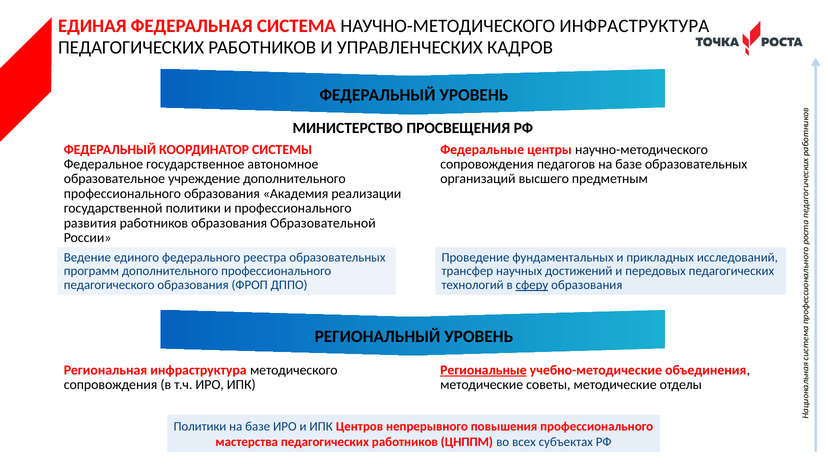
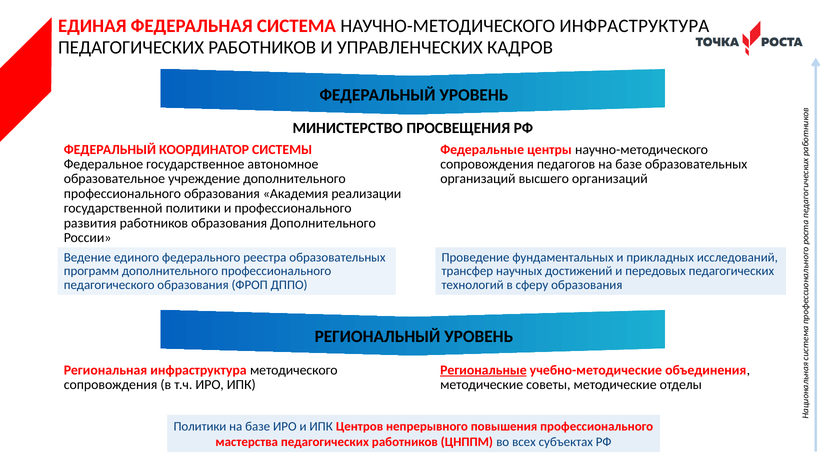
высшего предметным: предметным -> организаций
образования Образовательной: Образовательной -> Дополнительного
сферу underline: present -> none
